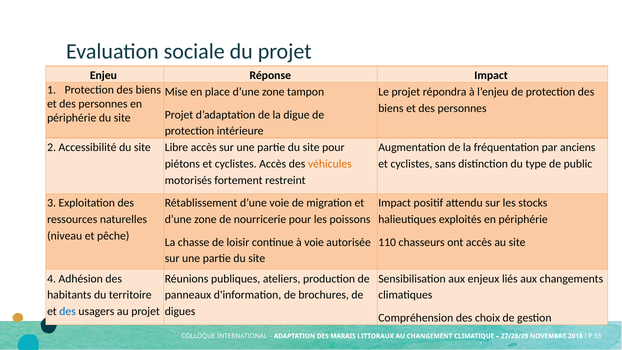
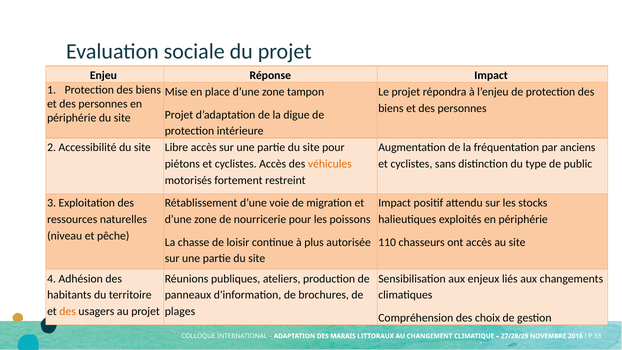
à voie: voie -> plus
des at (68, 311) colour: blue -> orange
digues: digues -> plages
